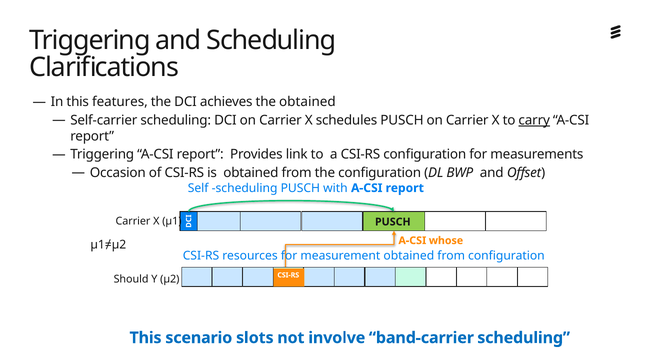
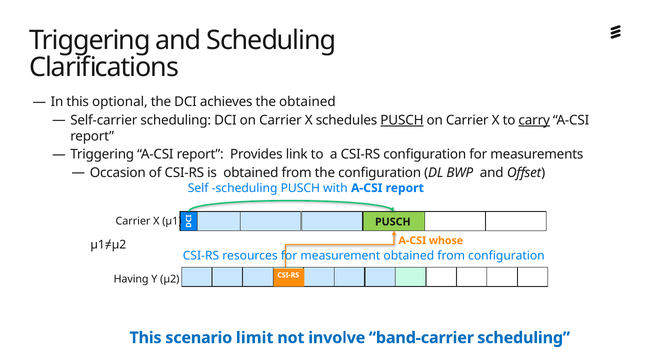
features: features -> optional
PUSCH at (402, 120) underline: none -> present
Should: Should -> Having
slots: slots -> limit
